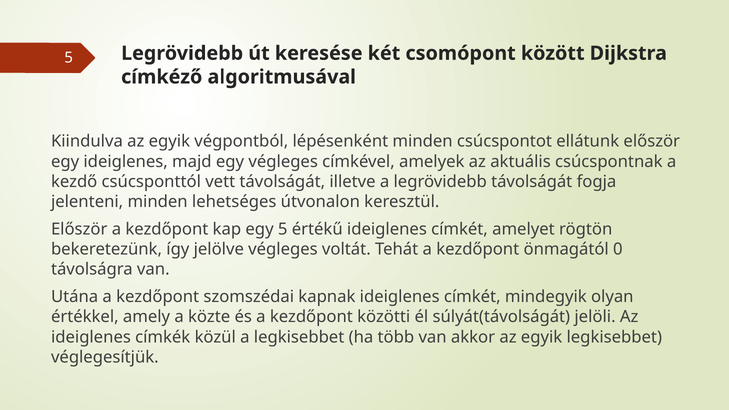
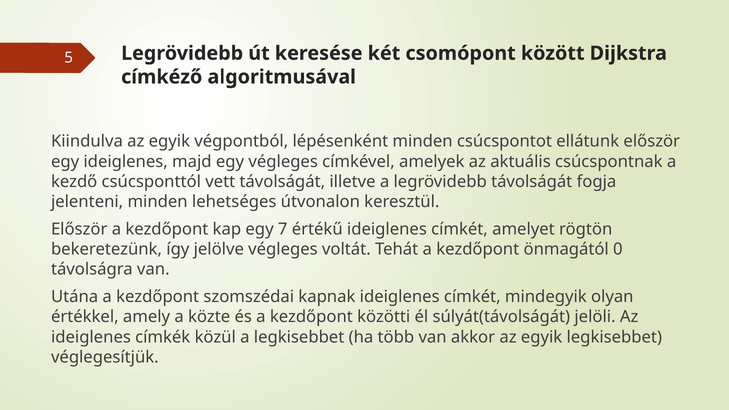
egy 5: 5 -> 7
